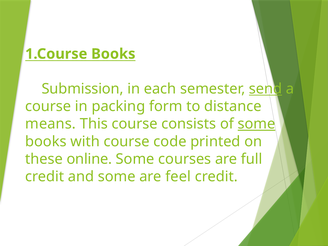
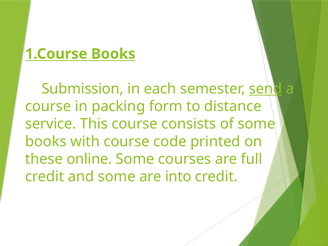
means: means -> service
some at (256, 124) underline: present -> none
feel: feel -> into
